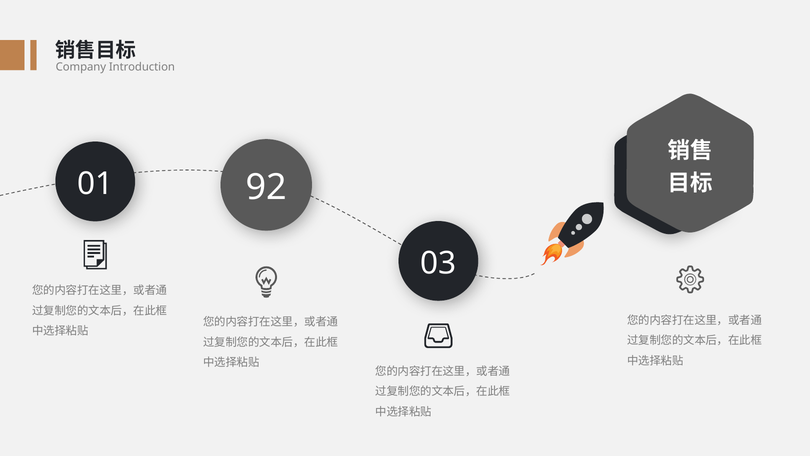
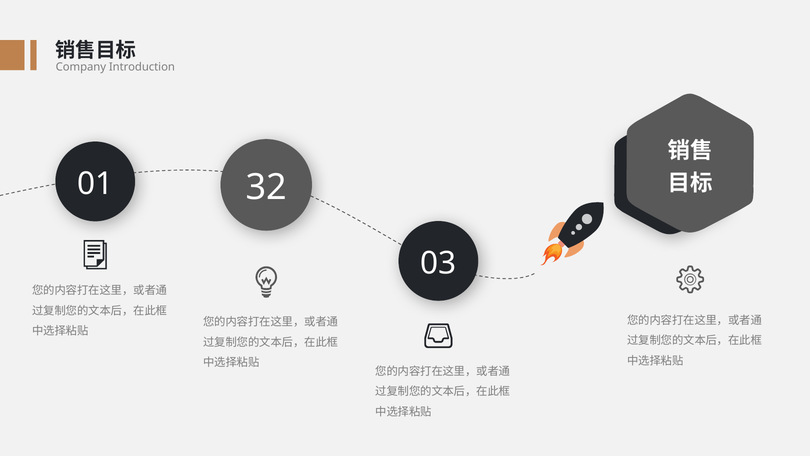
92: 92 -> 32
